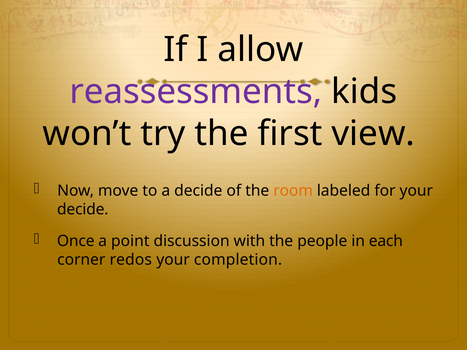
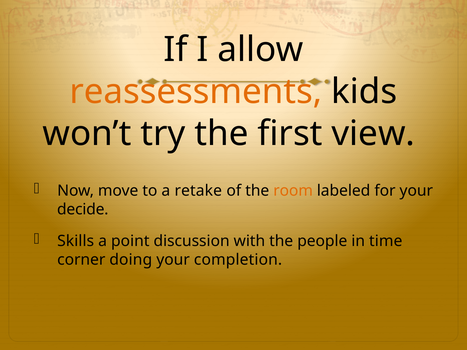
reassessments colour: purple -> orange
a decide: decide -> retake
Once: Once -> Skills
each: each -> time
redos: redos -> doing
